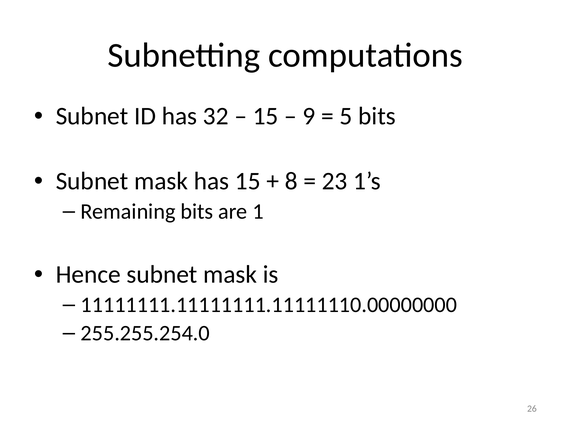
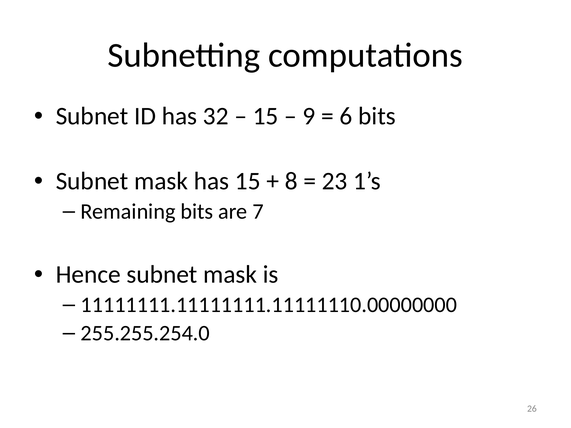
5: 5 -> 6
1: 1 -> 7
